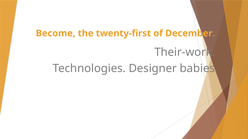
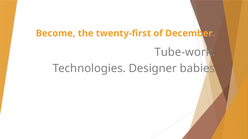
Their-work: Their-work -> Tube-work
